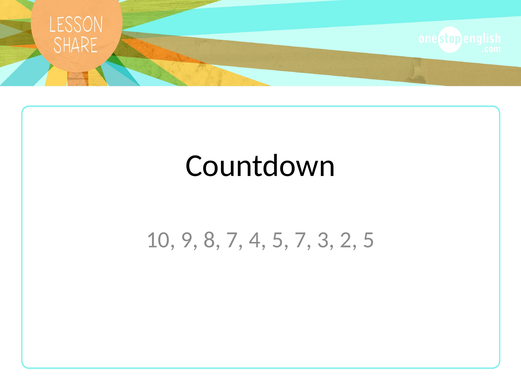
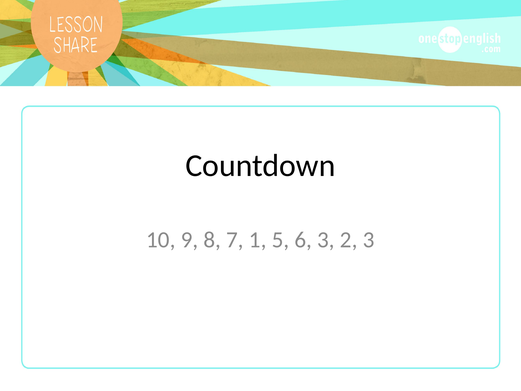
4: 4 -> 1
5 7: 7 -> 6
2 5: 5 -> 3
